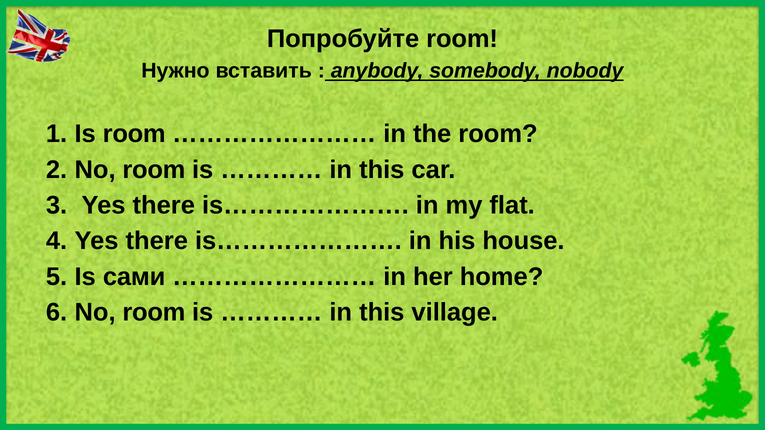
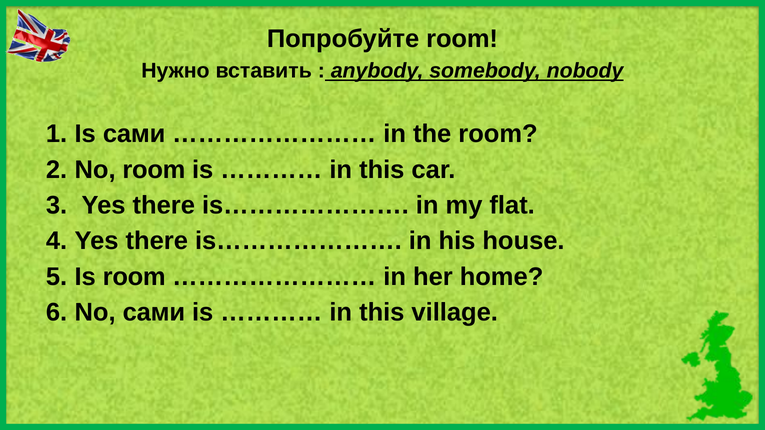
Is room: room -> сами
Is сами: сами -> room
room at (154, 313): room -> сами
